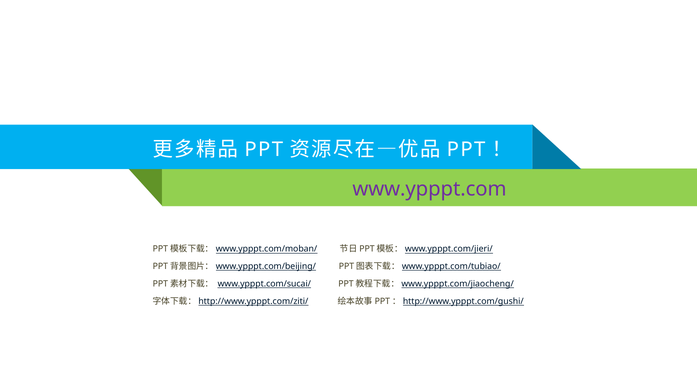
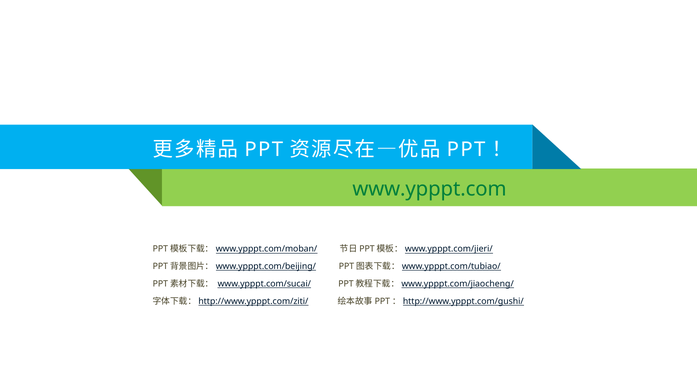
www.ypppt.com colour: purple -> green
